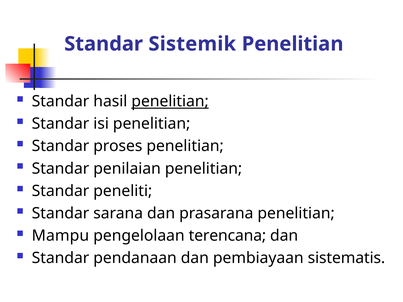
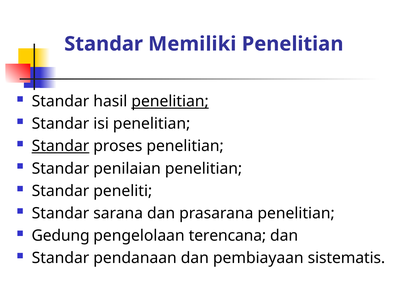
Sistemik: Sistemik -> Memiliki
Standar at (61, 146) underline: none -> present
Mampu: Mampu -> Gedung
